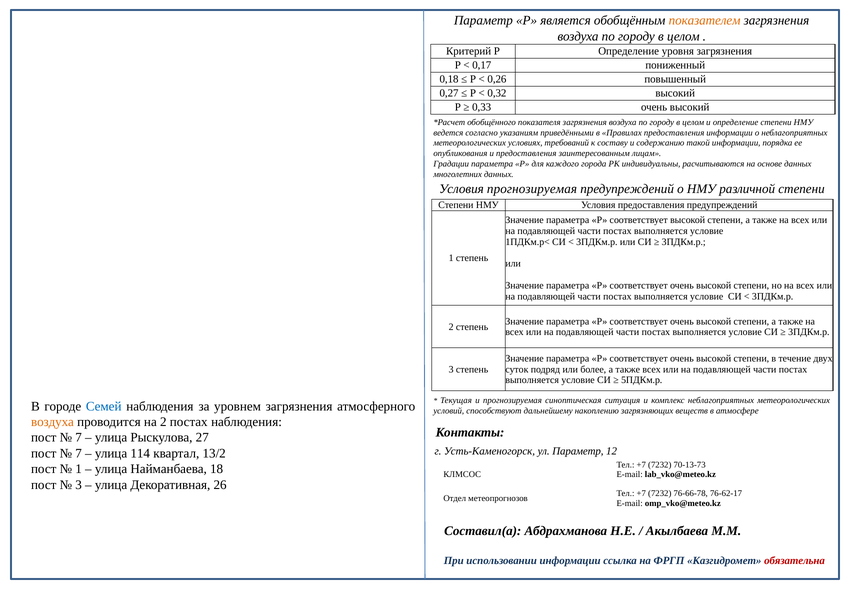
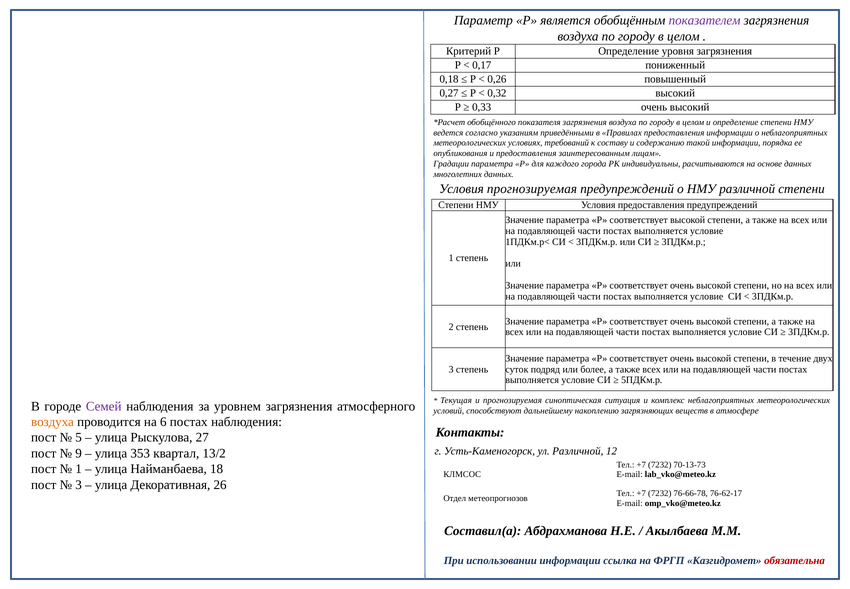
показателем colour: orange -> purple
Семей colour: blue -> purple
на 2: 2 -> 6
7 at (79, 437): 7 -> 5
ул Параметр: Параметр -> Различной
7 at (79, 453): 7 -> 9
114: 114 -> 353
